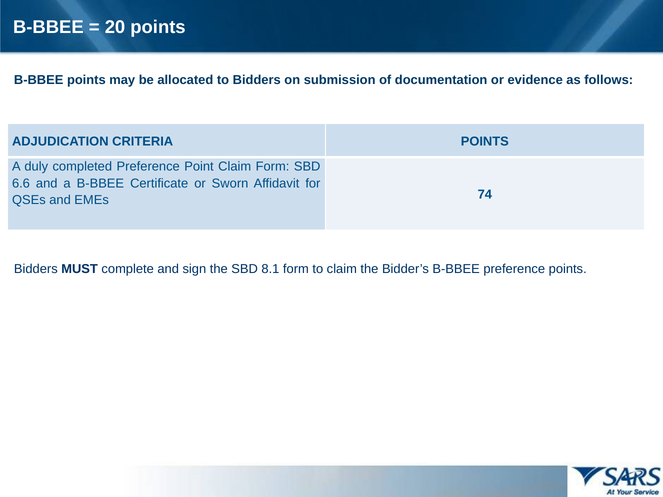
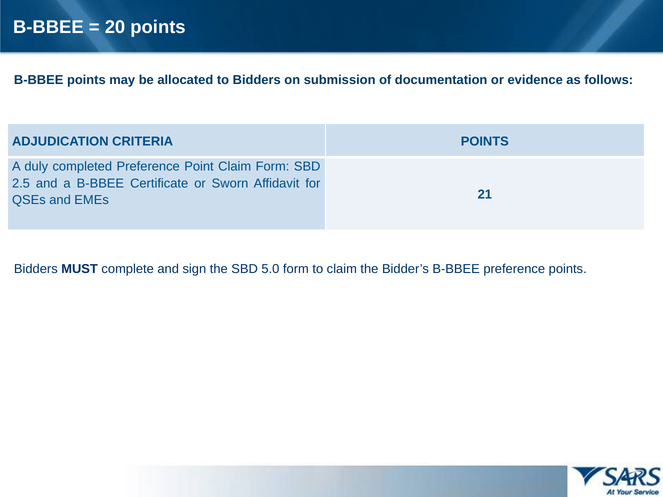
6.6: 6.6 -> 2.5
74: 74 -> 21
8.1: 8.1 -> 5.0
